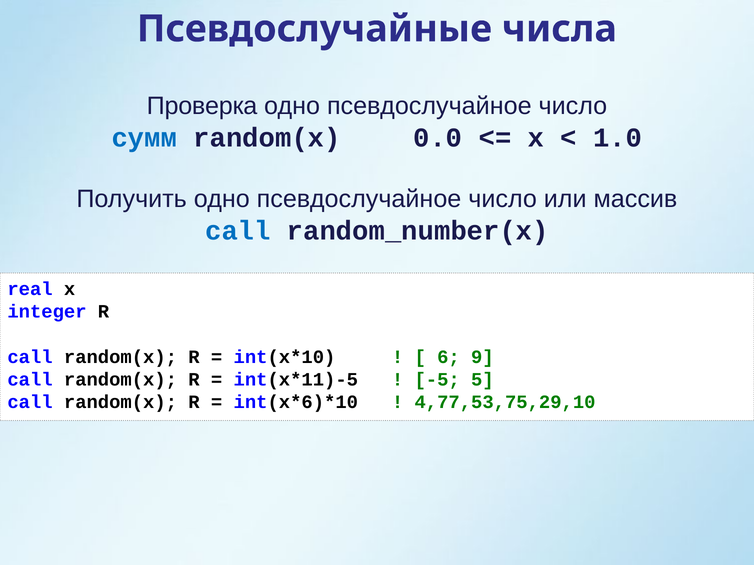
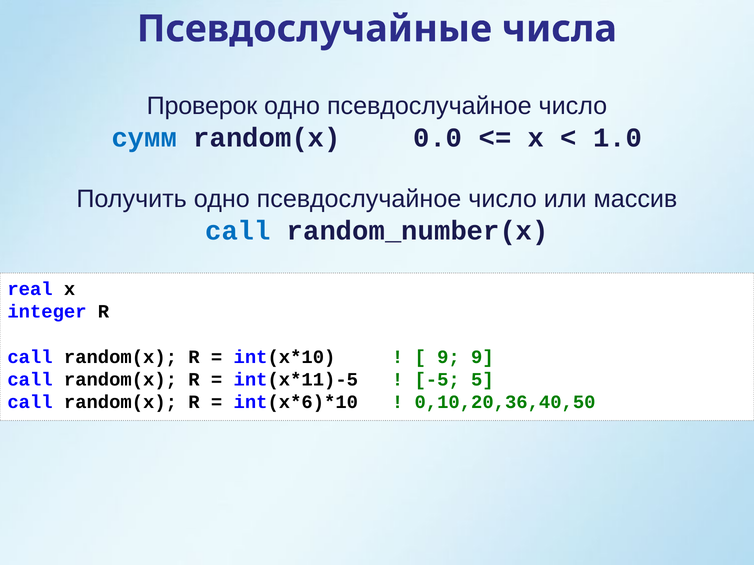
Проверка: Проверка -> Проверок
6 at (448, 357): 6 -> 9
4,77,53,75,29,10: 4,77,53,75,29,10 -> 0,10,20,36,40,50
